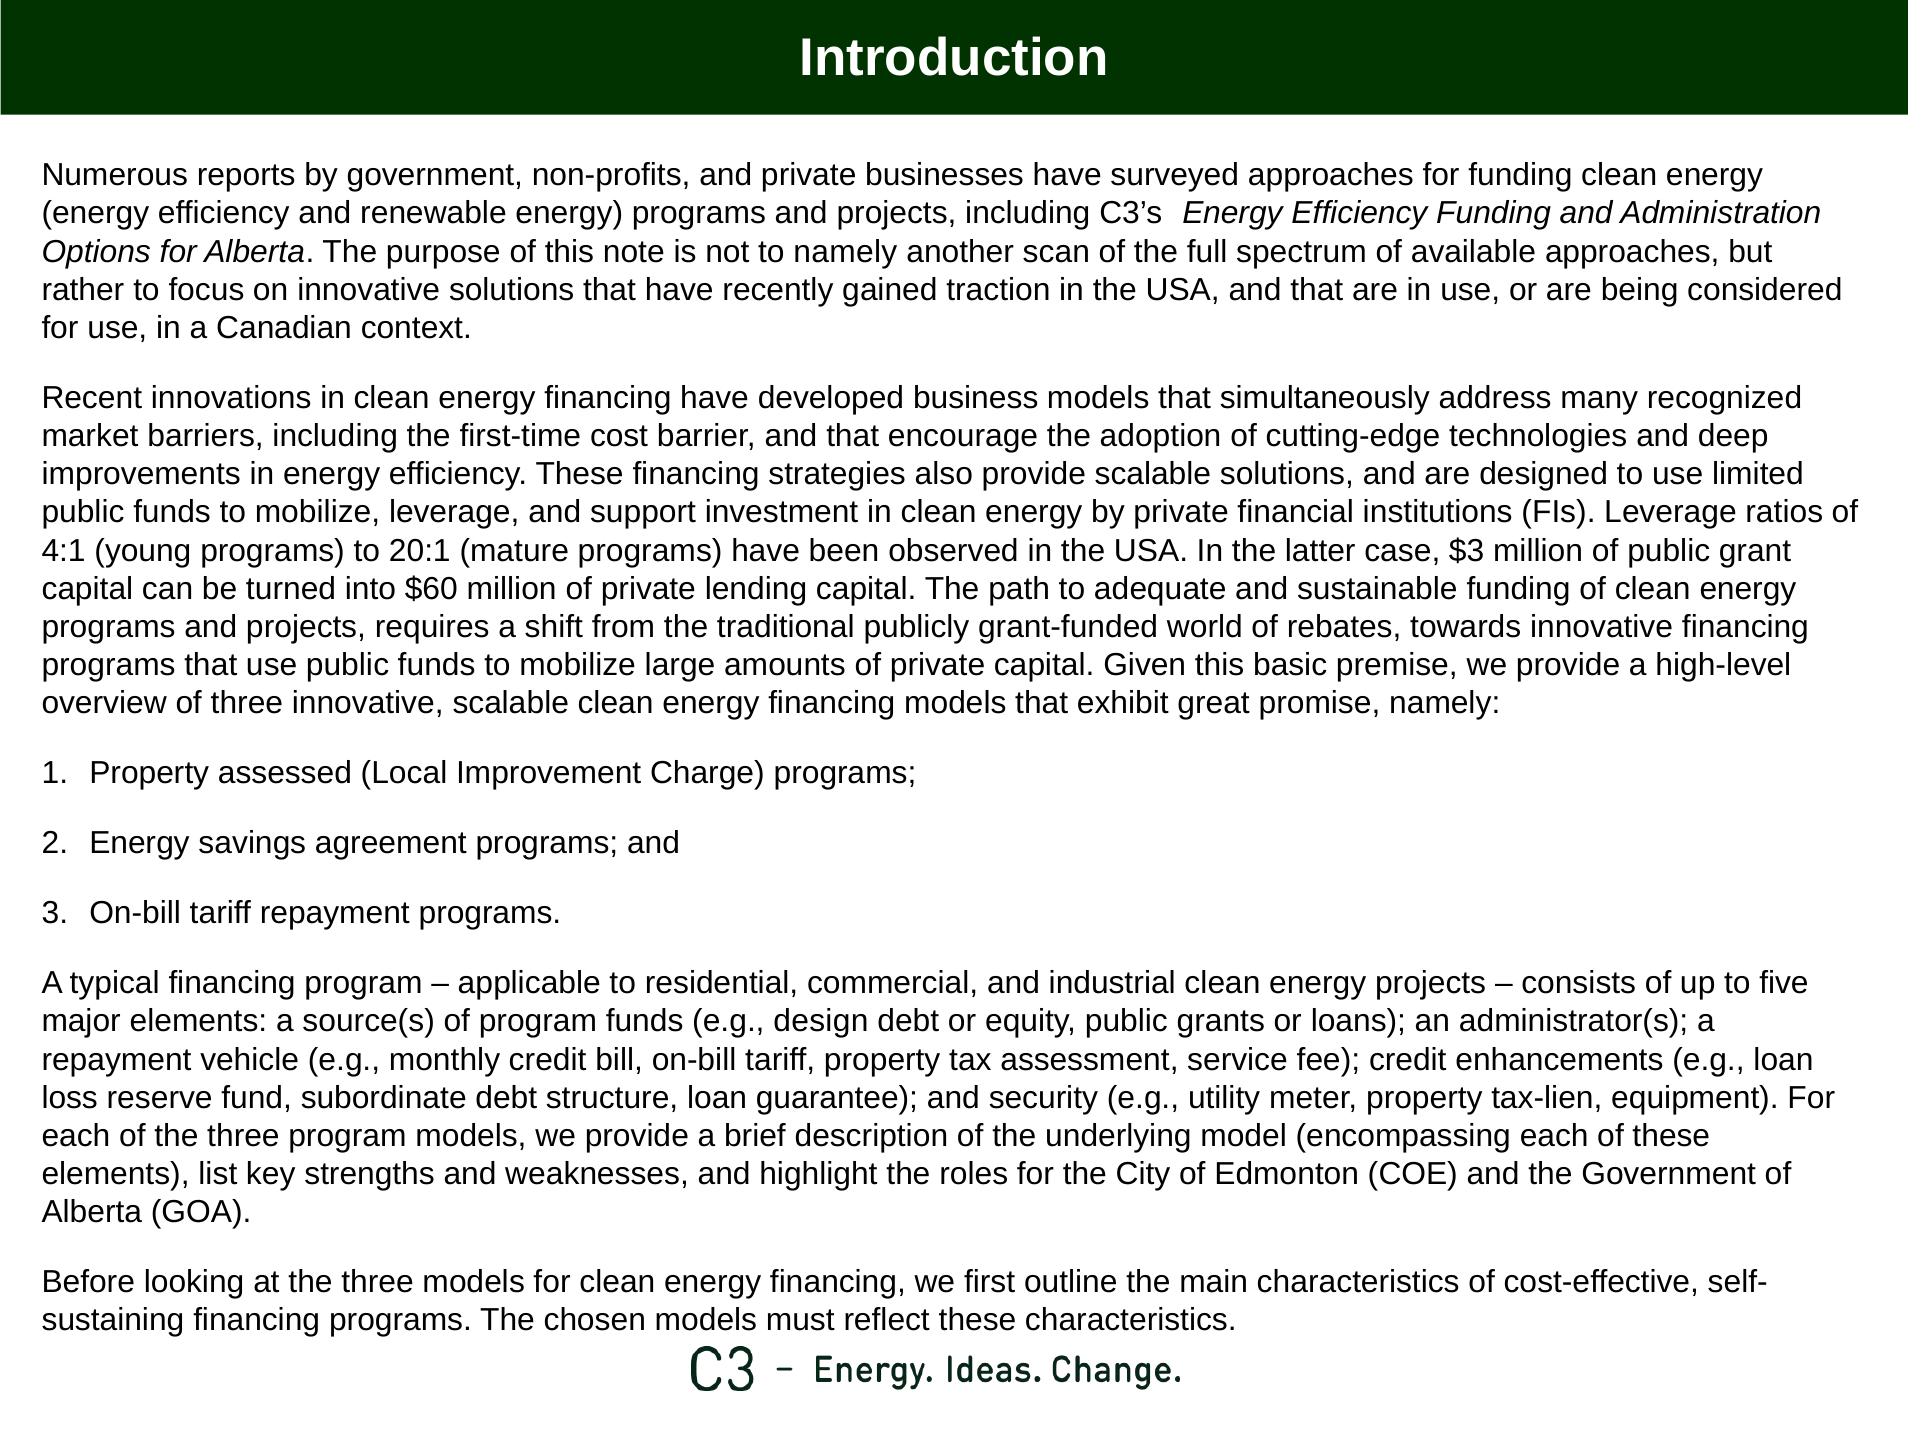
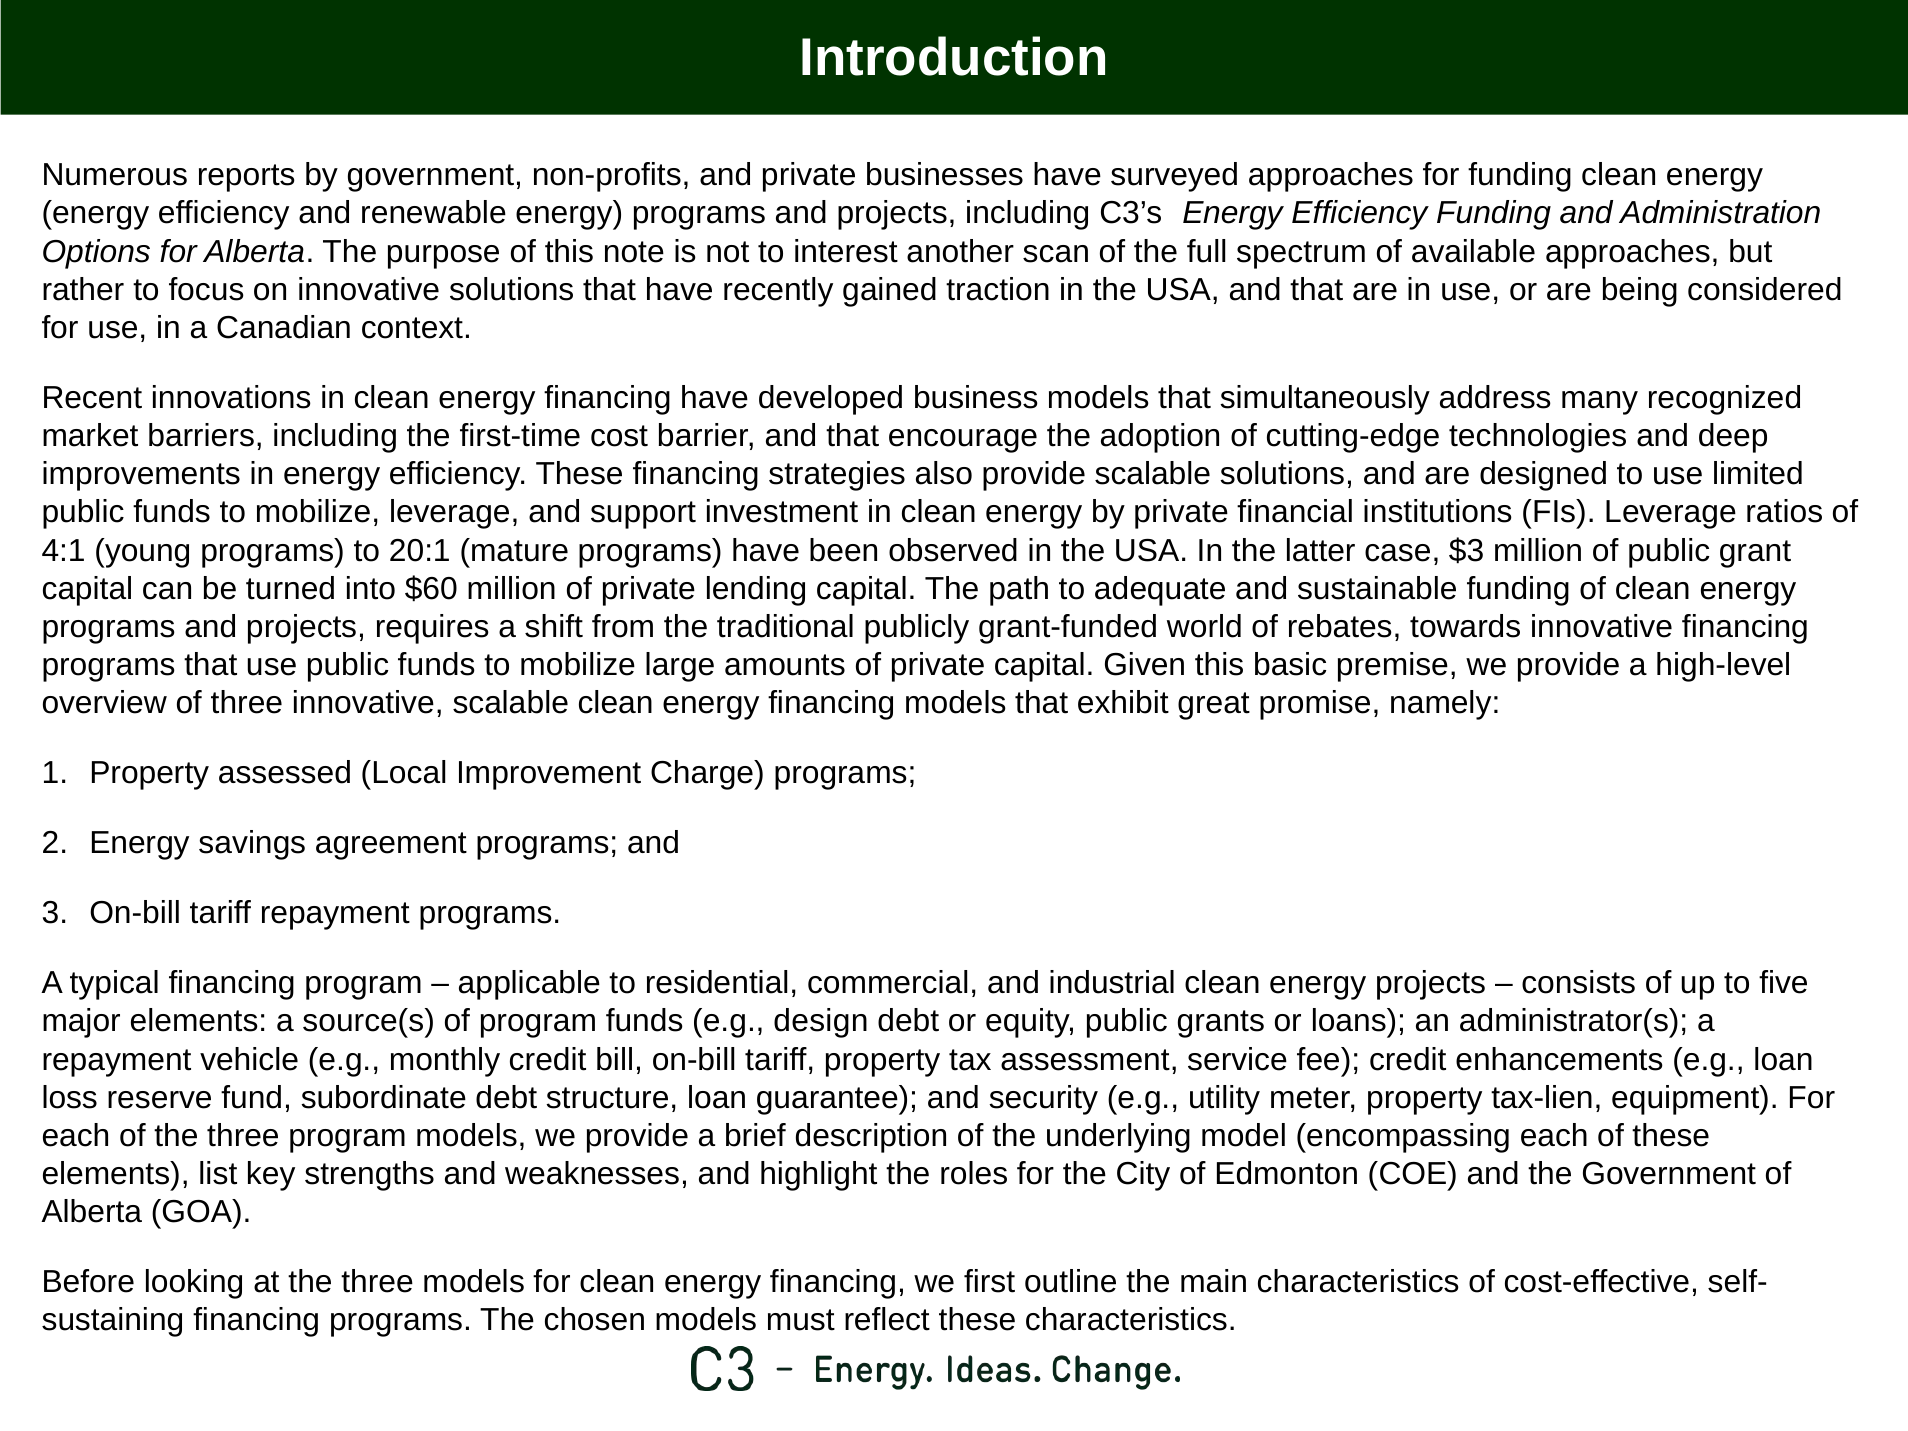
to namely: namely -> interest
